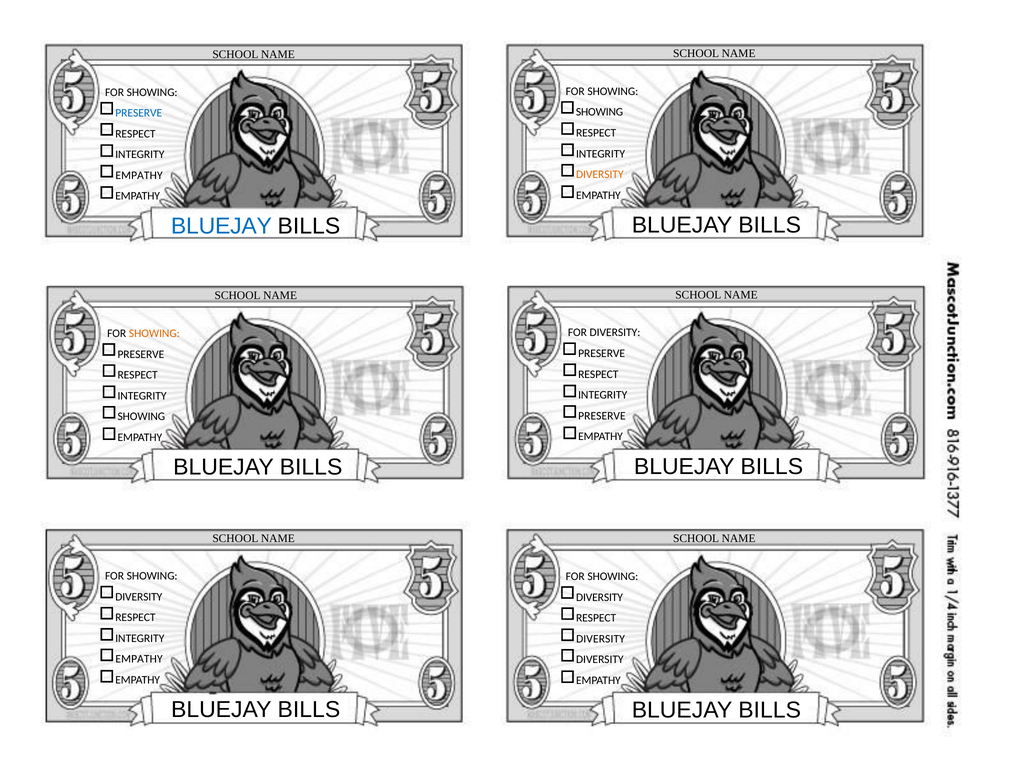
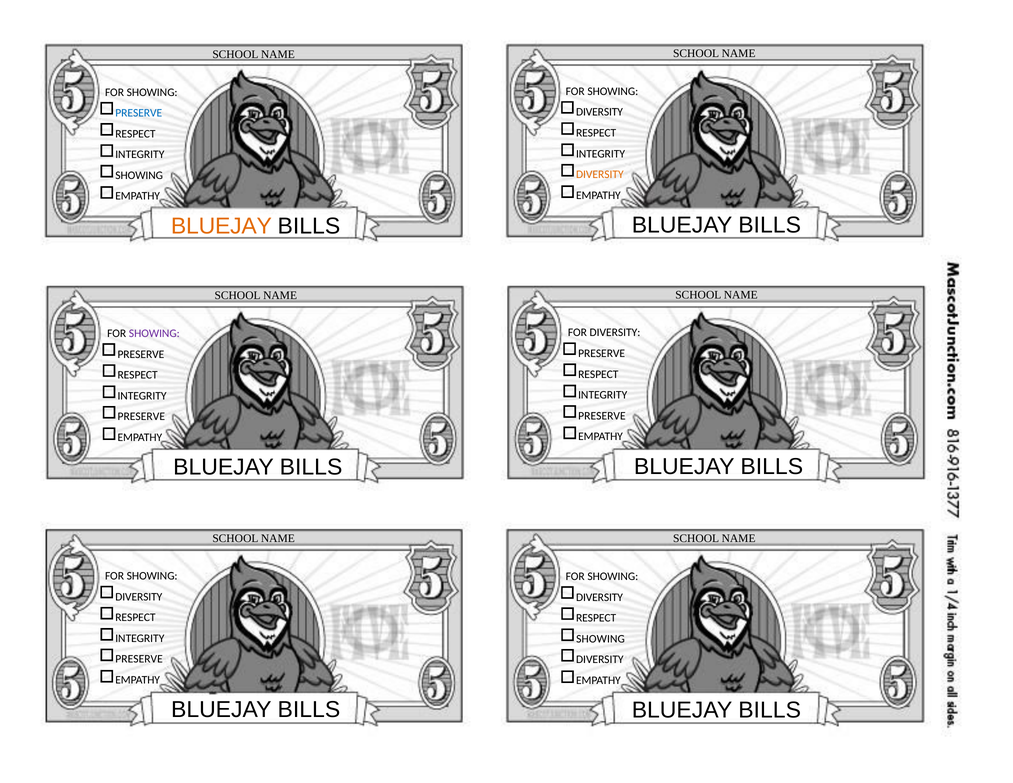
SHOWING at (600, 112): SHOWING -> DIVERSITY
EMPATHY at (139, 175): EMPATHY -> SHOWING
BLUEJAY at (221, 226) colour: blue -> orange
SHOWING at (154, 333) colour: orange -> purple
SHOWING at (141, 416): SHOWING -> PRESERVE
DIVERSITY at (601, 639): DIVERSITY -> SHOWING
EMPATHY at (139, 659): EMPATHY -> PRESERVE
